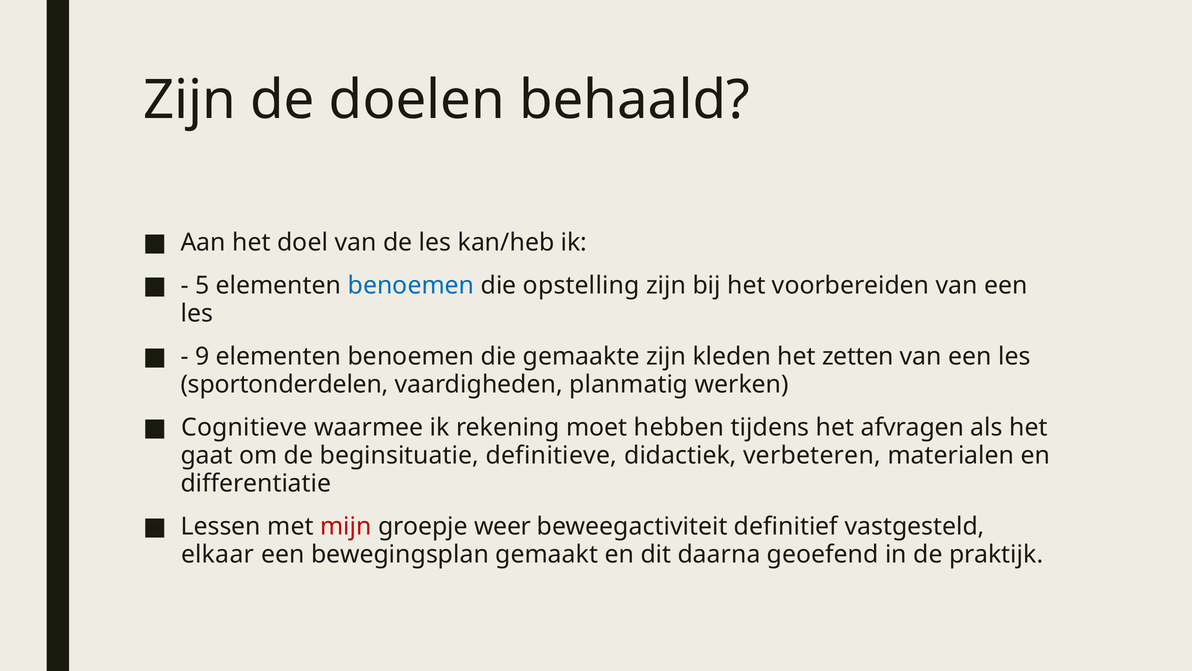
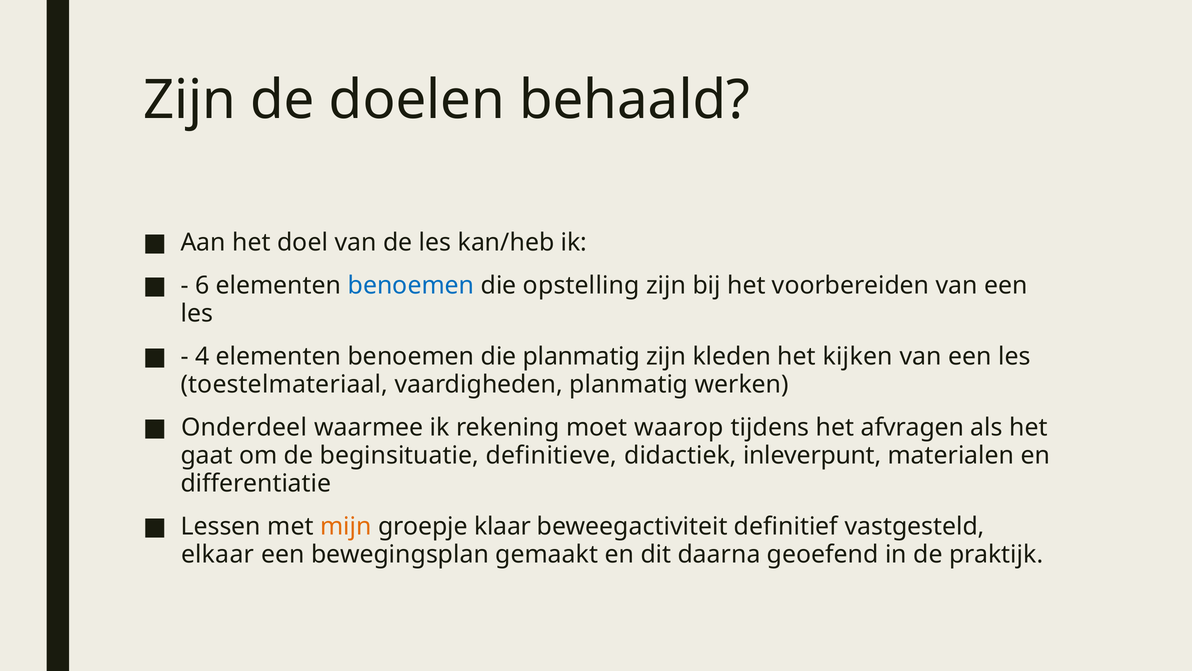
5: 5 -> 6
9: 9 -> 4
die gemaakte: gemaakte -> planmatig
zetten: zetten -> kijken
sportonderdelen: sportonderdelen -> toestelmateriaal
Cognitieve: Cognitieve -> Onderdeel
hebben: hebben -> waarop
verbeteren: verbeteren -> inleverpunt
mijn colour: red -> orange
weer: weer -> klaar
